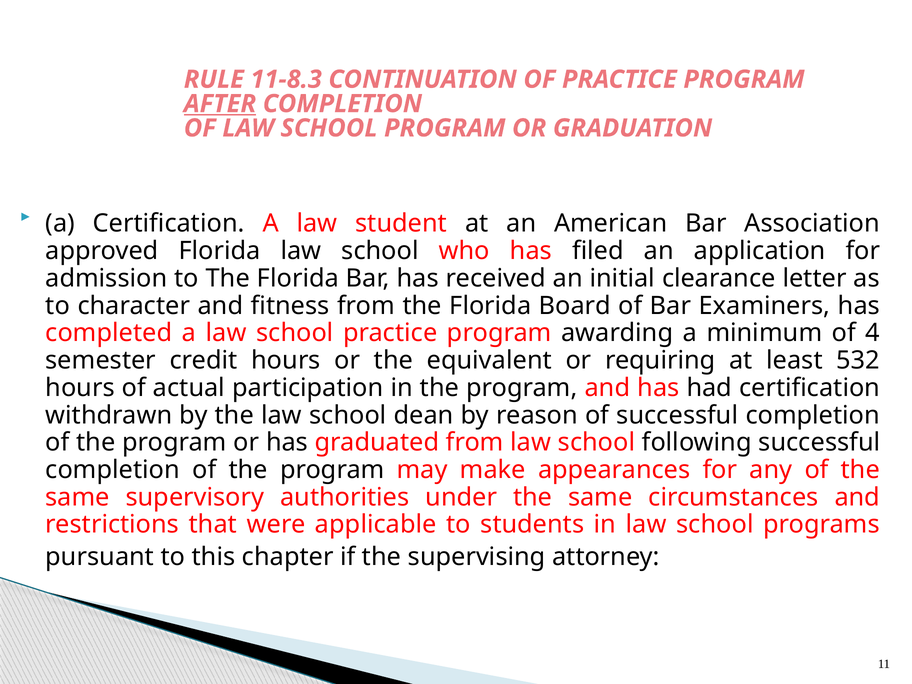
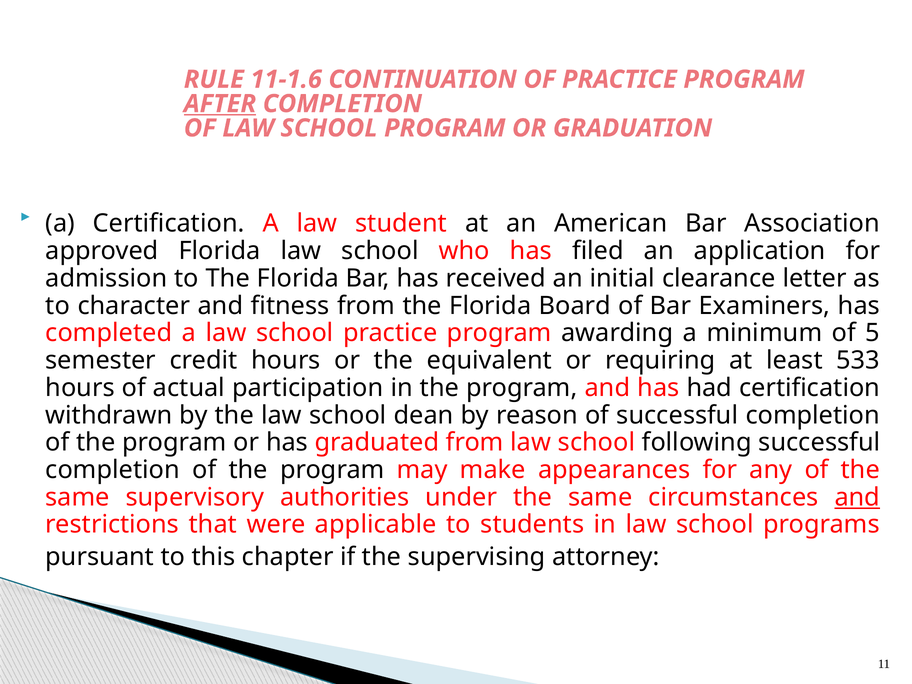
11-8.3: 11-8.3 -> 11-1.6
4: 4 -> 5
532: 532 -> 533
and at (857, 497) underline: none -> present
